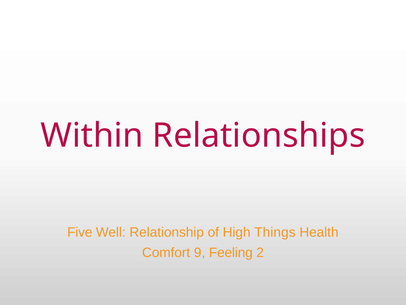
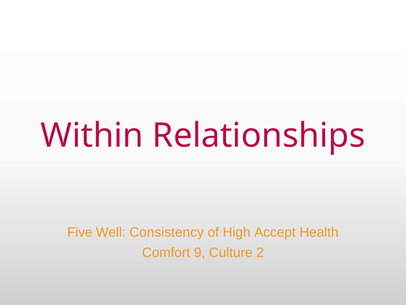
Relationship: Relationship -> Consistency
Things: Things -> Accept
Feeling: Feeling -> Culture
